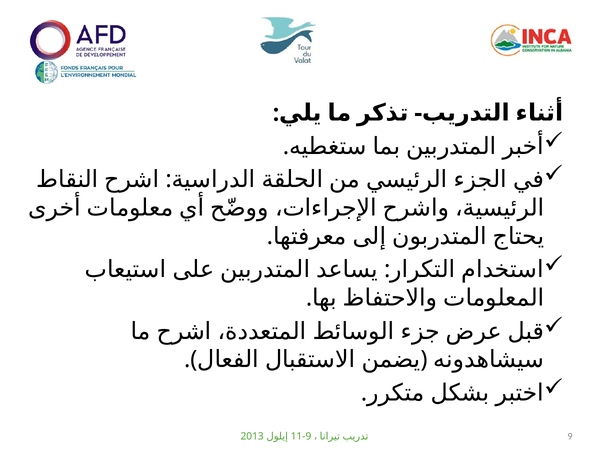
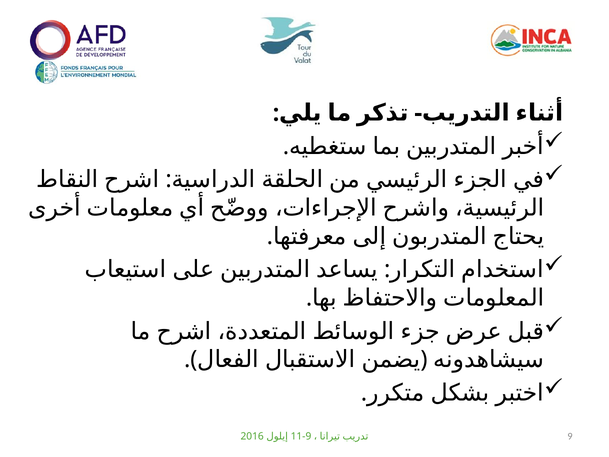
2013: 2013 -> 2016
